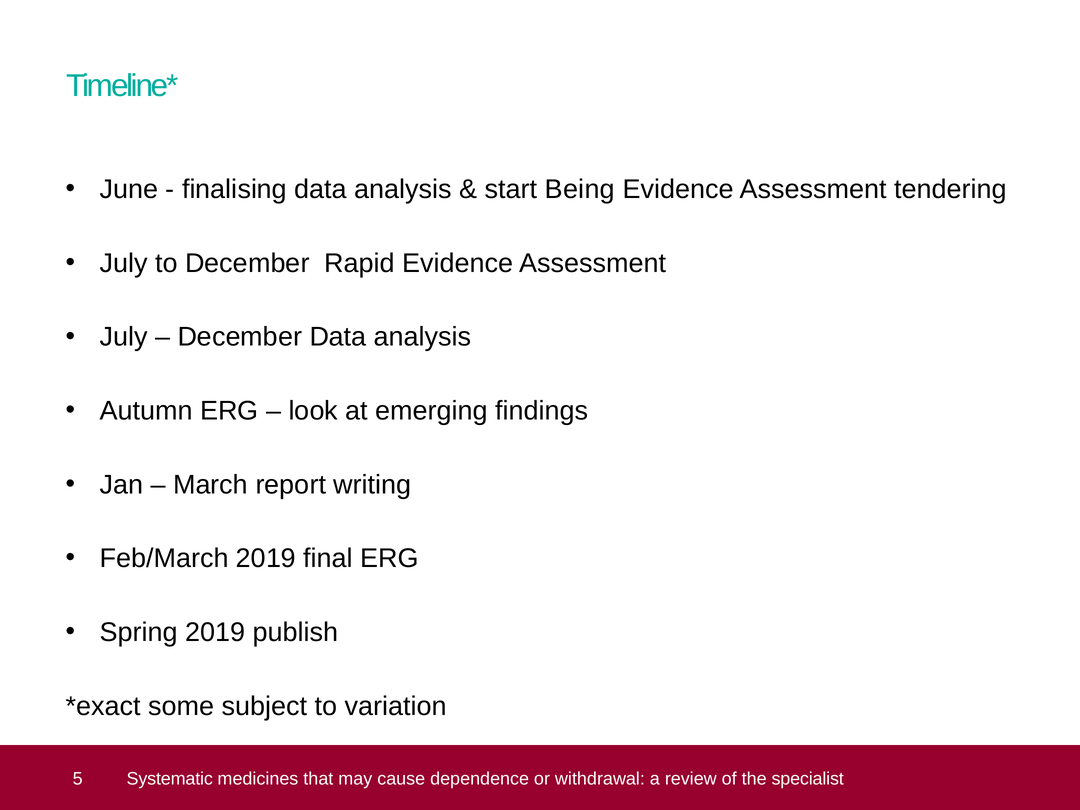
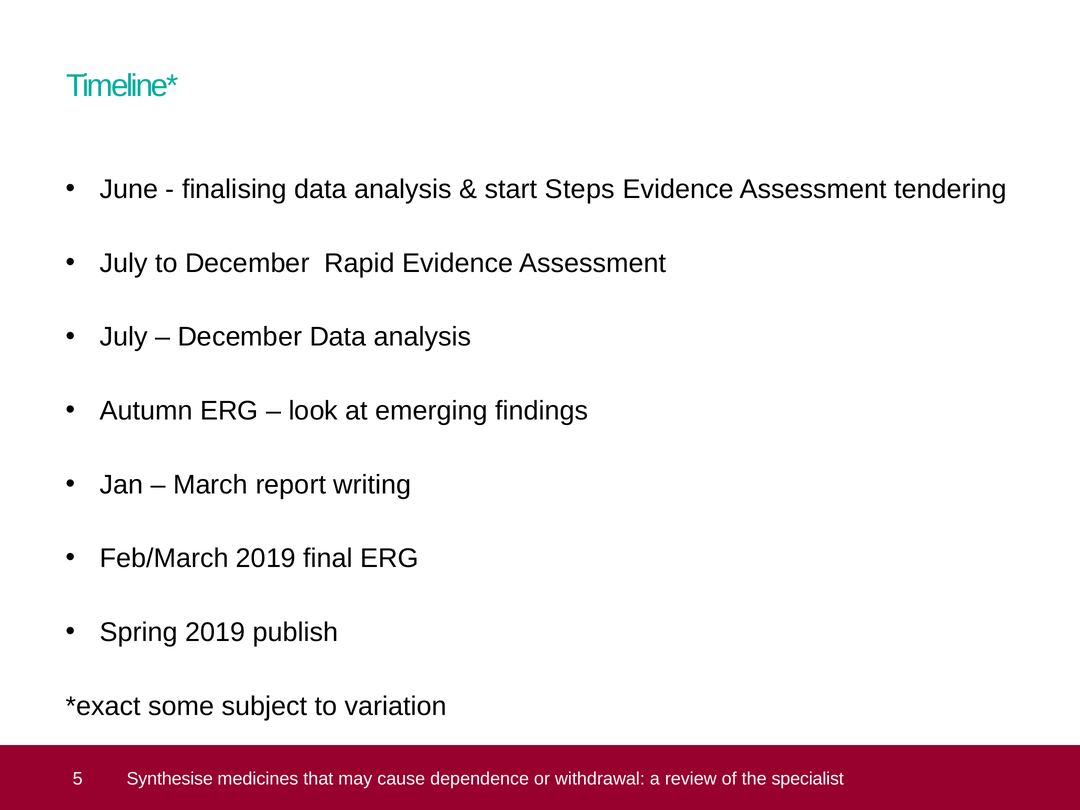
Being: Being -> Steps
Systematic: Systematic -> Synthesise
